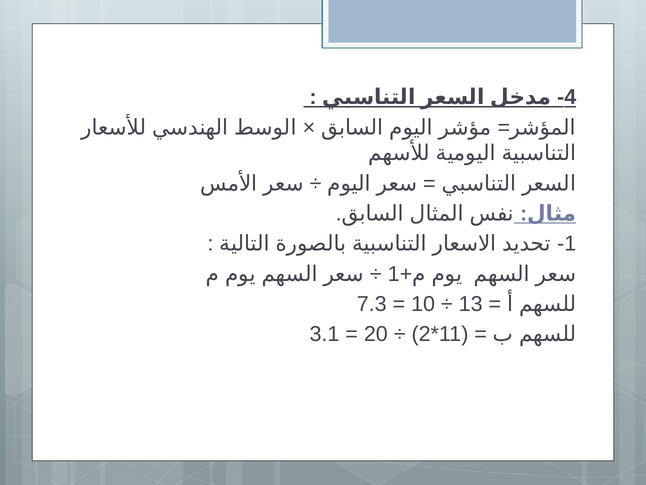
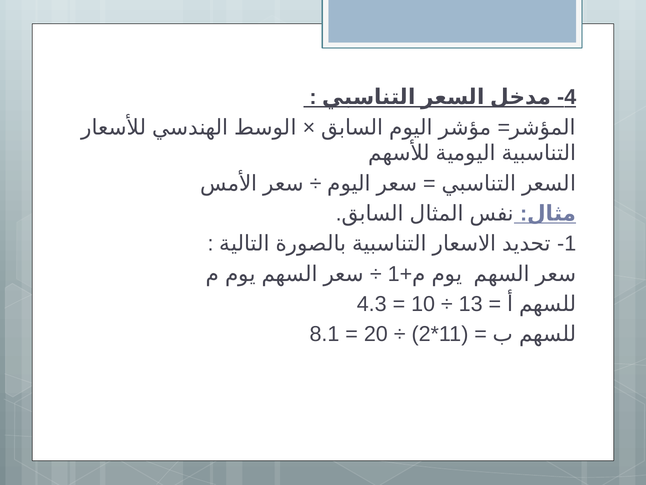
7.3: 7.3 -> 4.3
3.1: 3.1 -> 8.1
